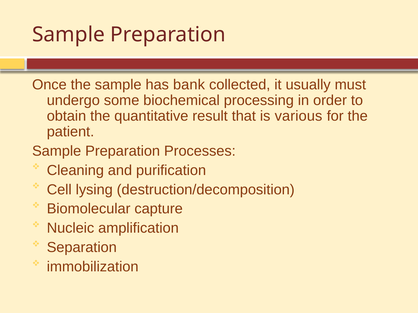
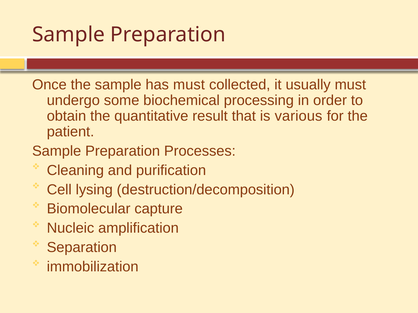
has bank: bank -> must
